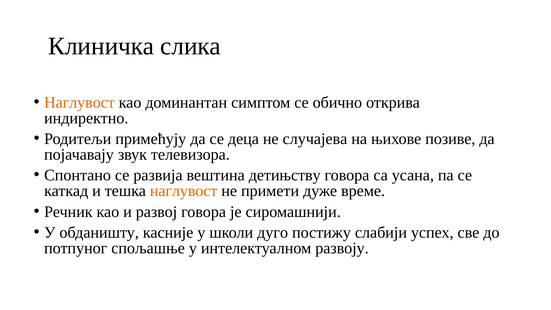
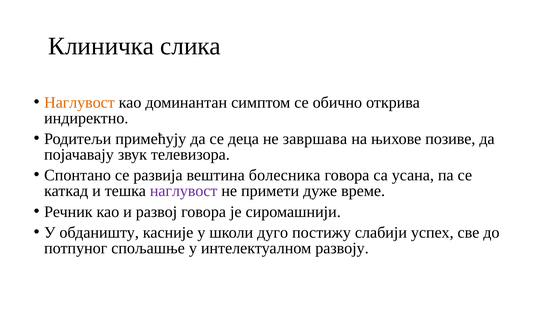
случајева: случајева -> завршава
детињству: детињству -> болесника
наглувост at (184, 191) colour: orange -> purple
